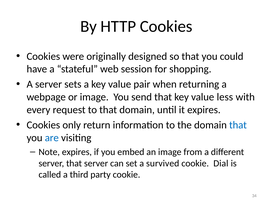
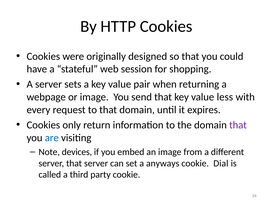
that at (238, 125) colour: blue -> purple
Note expires: expires -> devices
survived: survived -> anyways
